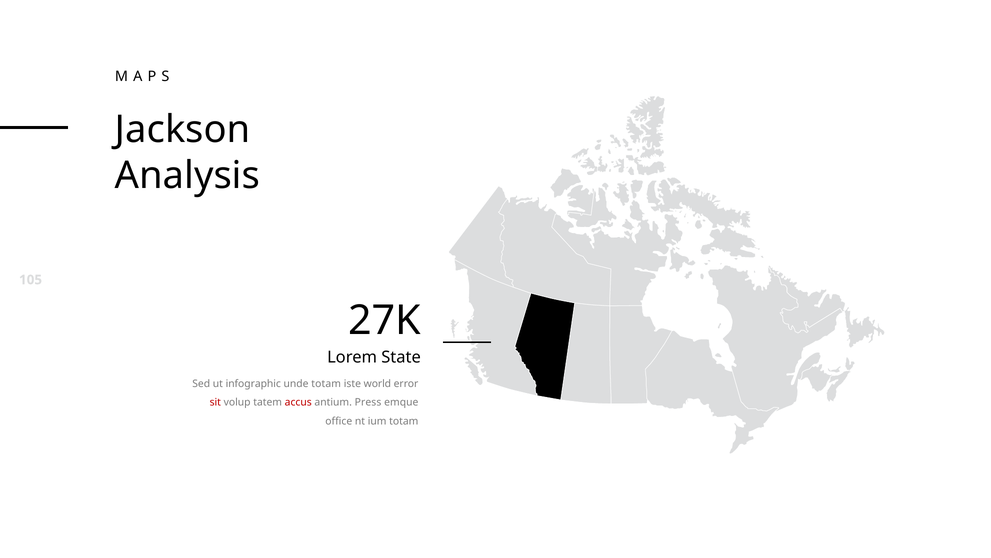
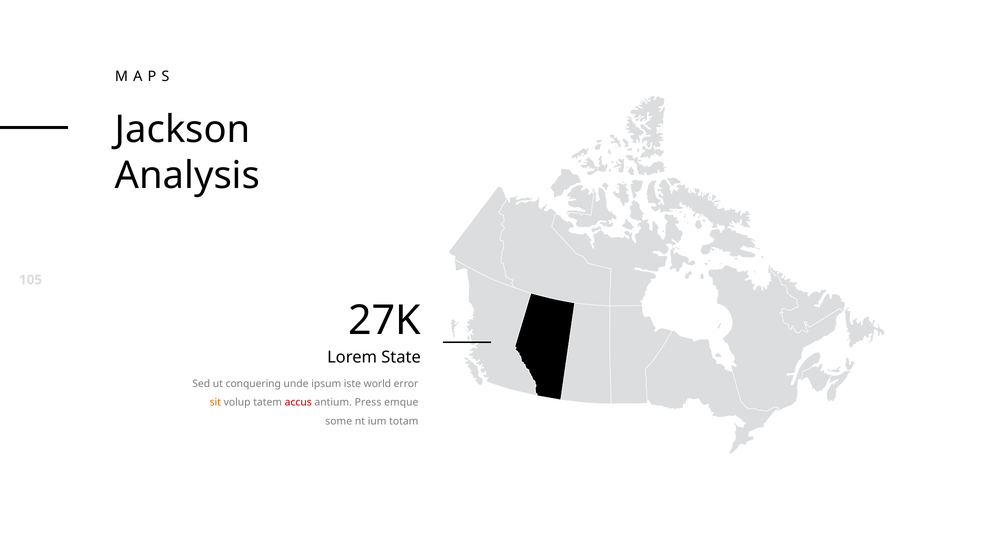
infographic: infographic -> conquering
unde totam: totam -> ipsum
sit colour: red -> orange
office: office -> some
